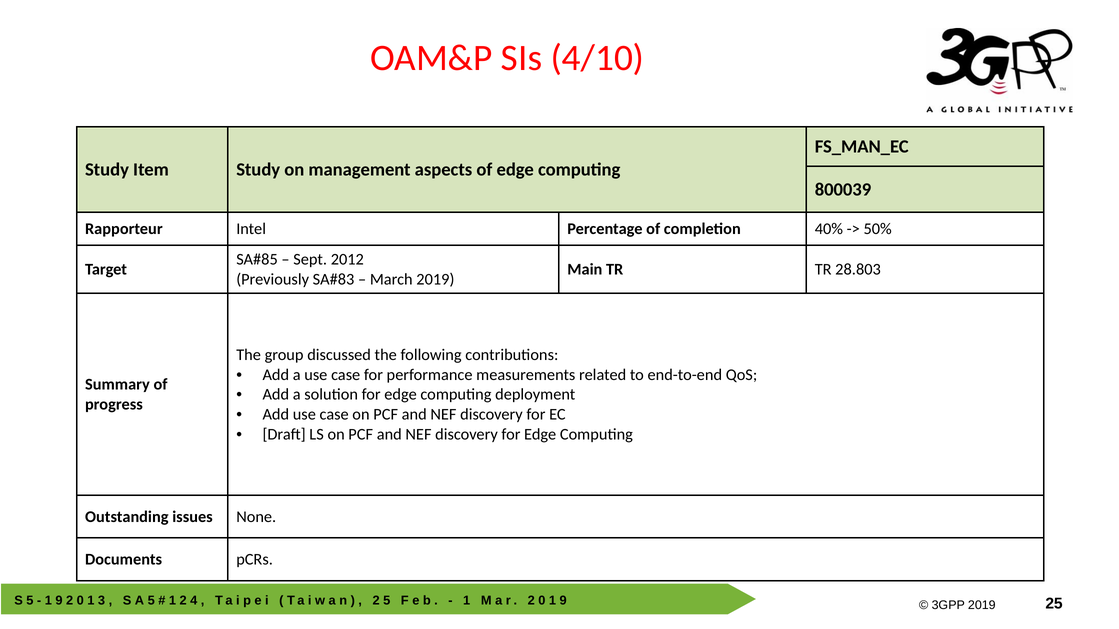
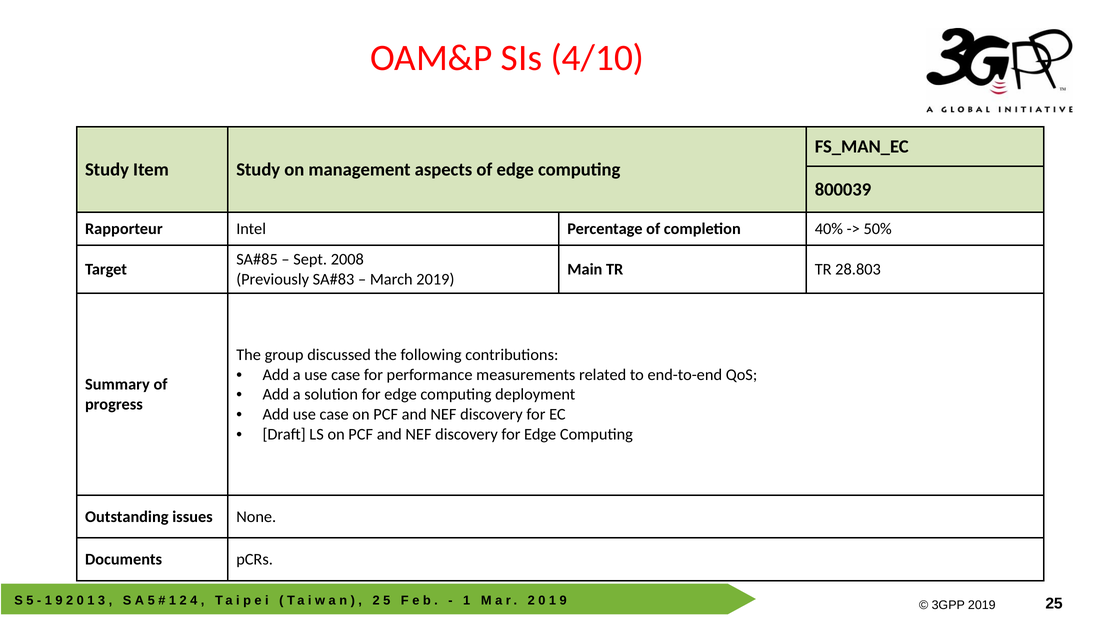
Sept 2012: 2012 -> 2008
